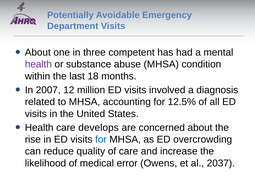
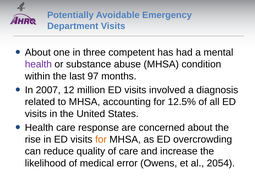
18: 18 -> 97
develops: develops -> response
for at (101, 140) colour: blue -> orange
2037: 2037 -> 2054
